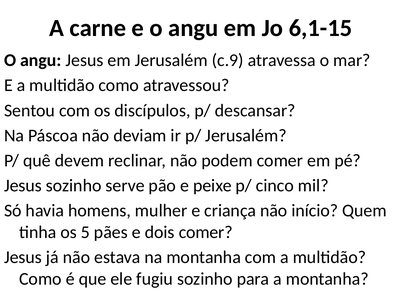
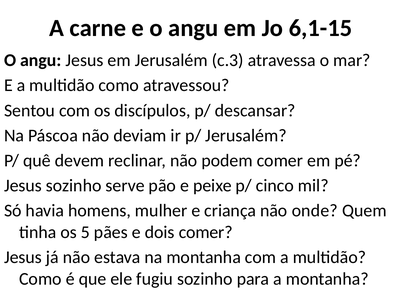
c.9: c.9 -> c.3
início: início -> onde
